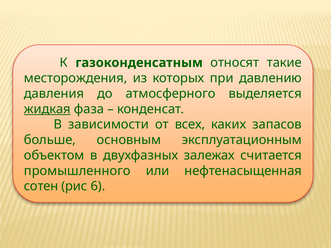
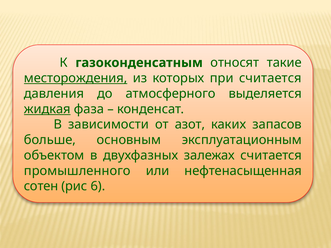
месторождения underline: none -> present
при давлению: давлению -> считается
всех: всех -> азот
